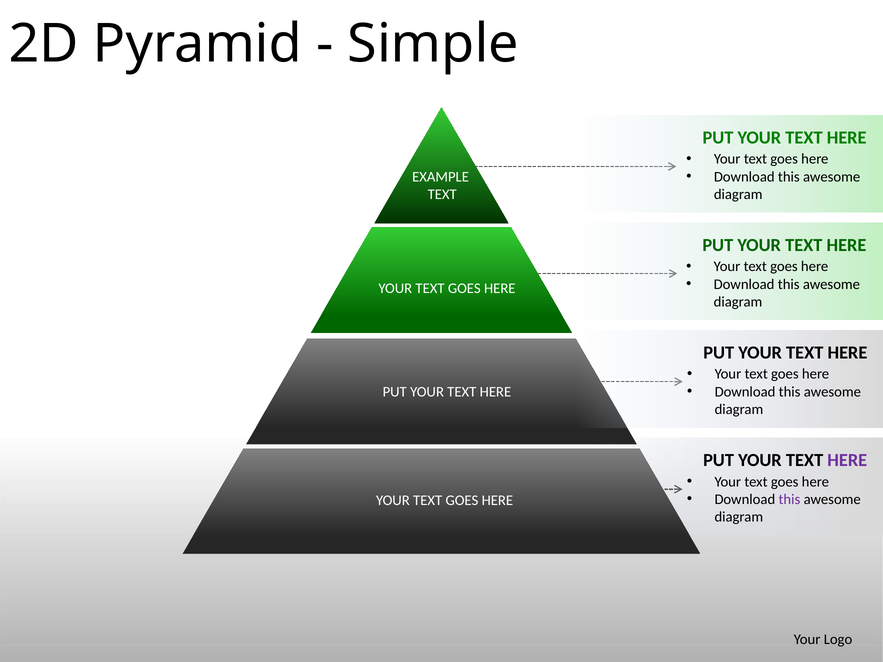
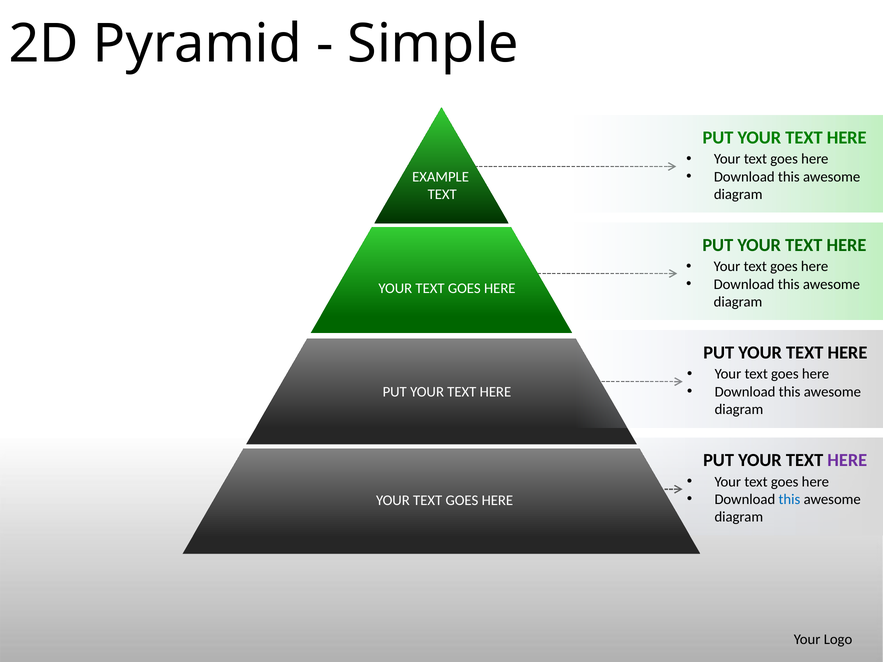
this at (789, 500) colour: purple -> blue
